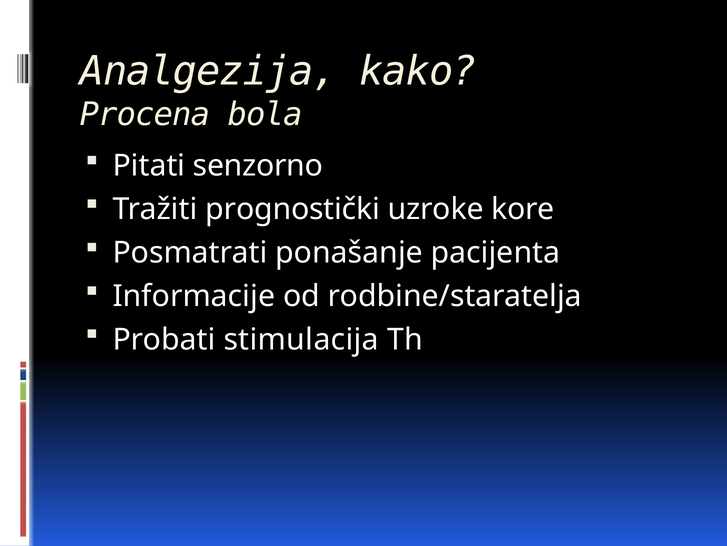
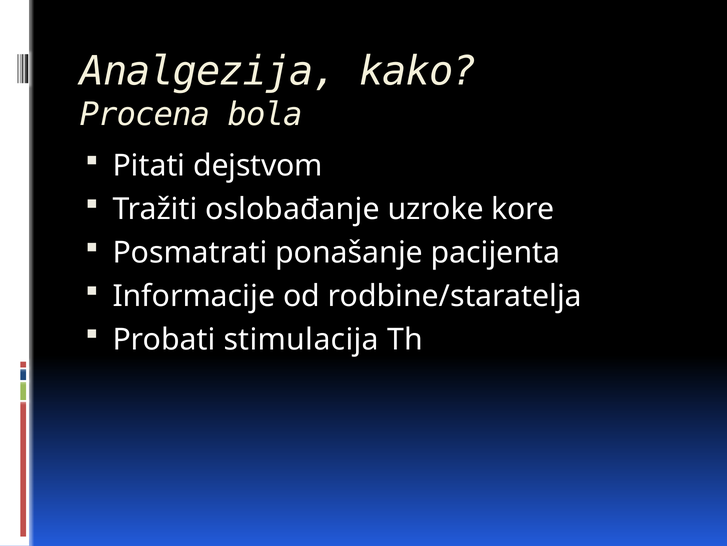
senzorno: senzorno -> dejstvom
prognostički: prognostički -> oslobađanje
